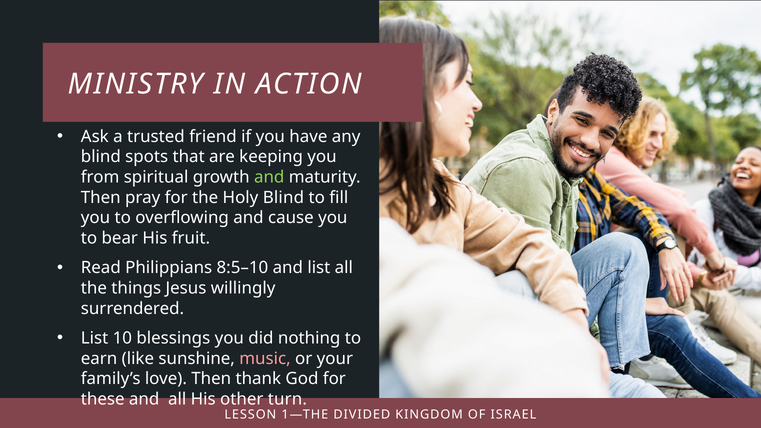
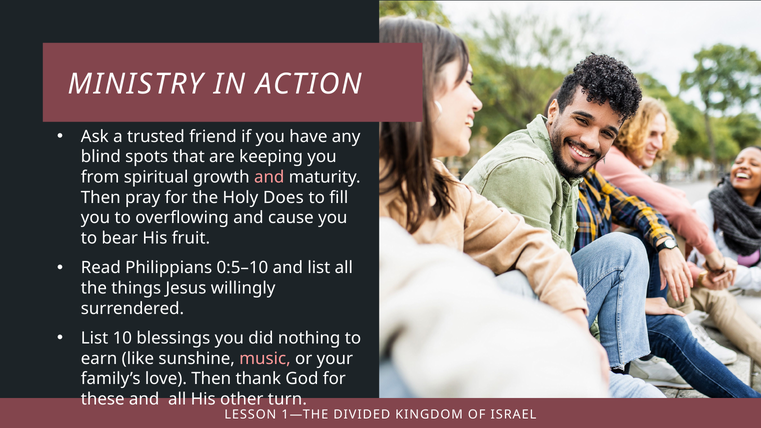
and at (269, 177) colour: light green -> pink
Holy Blind: Blind -> Does
8:5–10: 8:5–10 -> 0:5–10
